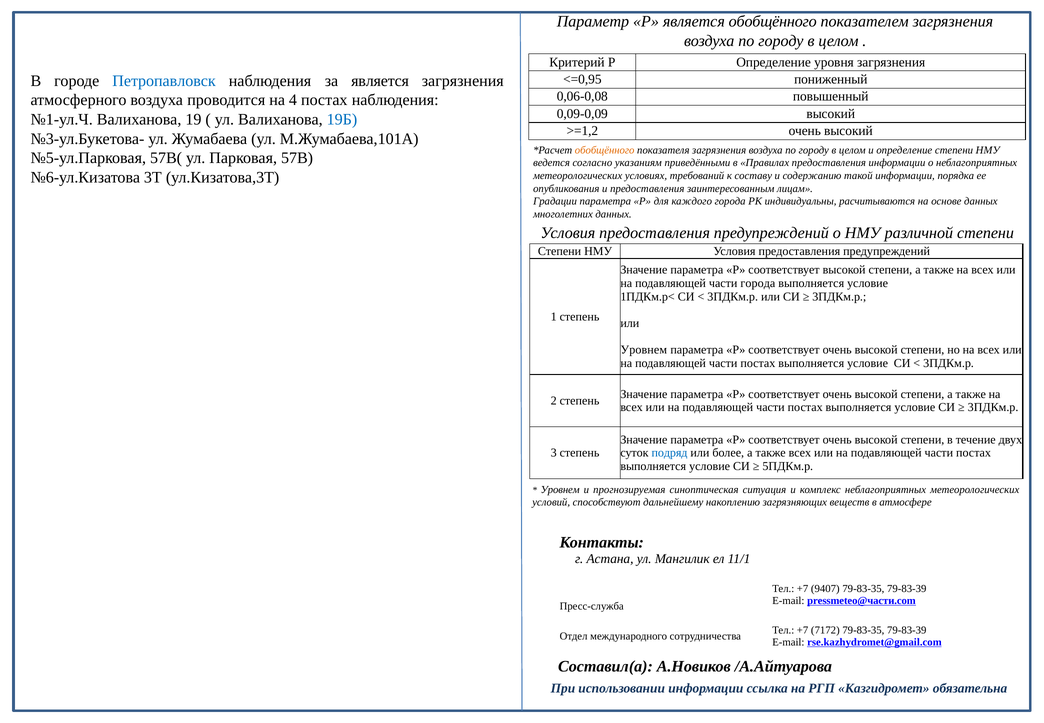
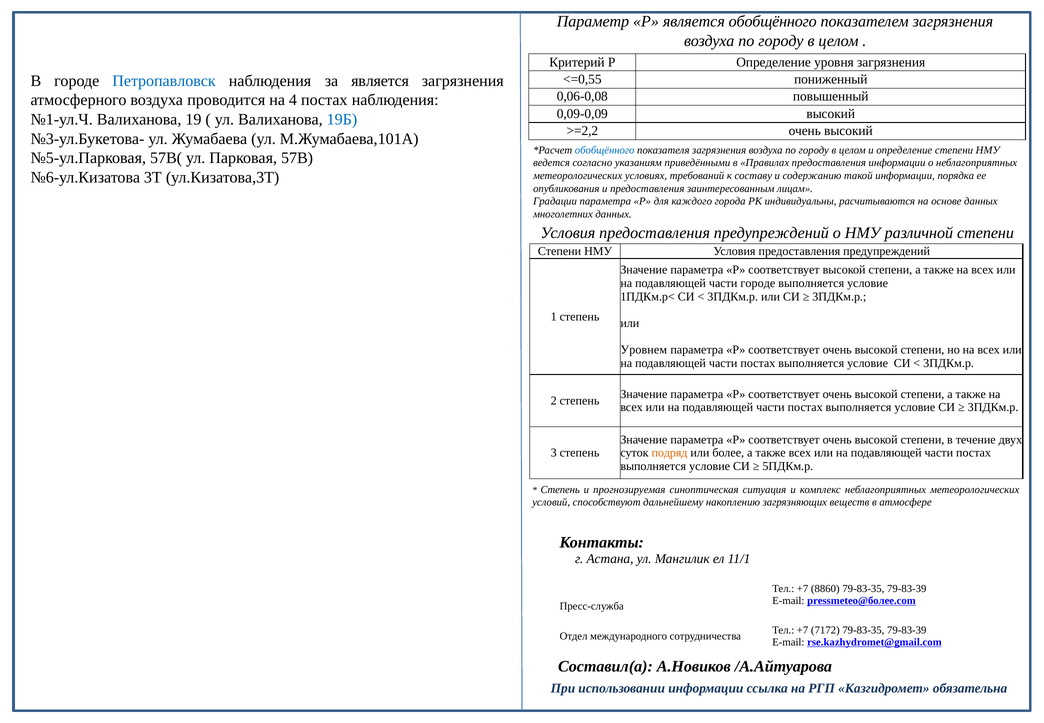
<=0,95: <=0,95 -> <=0,55
>=1,2: >=1,2 -> >=2,2
обобщённого at (605, 150) colour: orange -> blue
части города: города -> городе
подряд colour: blue -> orange
Уровнем at (560, 489): Уровнем -> Степень
9407: 9407 -> 8860
pressmeteo@части.com: pressmeteo@части.com -> pressmeteo@более.com
